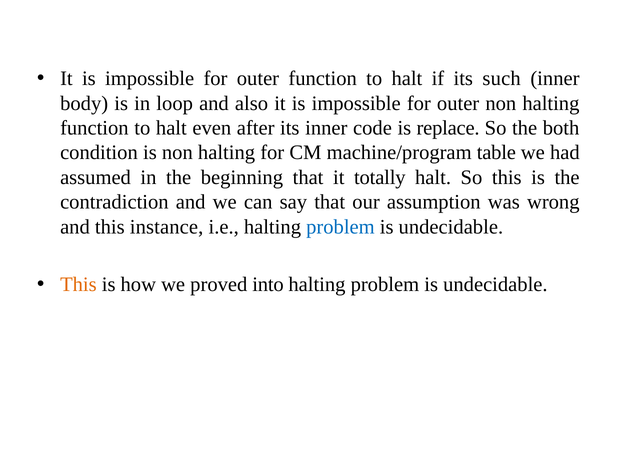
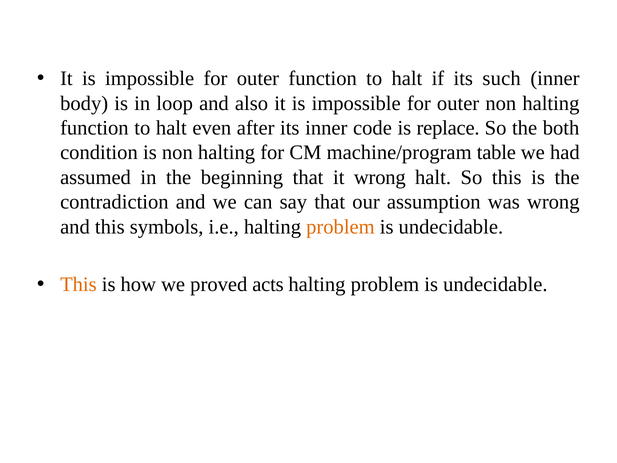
it totally: totally -> wrong
instance: instance -> symbols
problem at (340, 227) colour: blue -> orange
into: into -> acts
